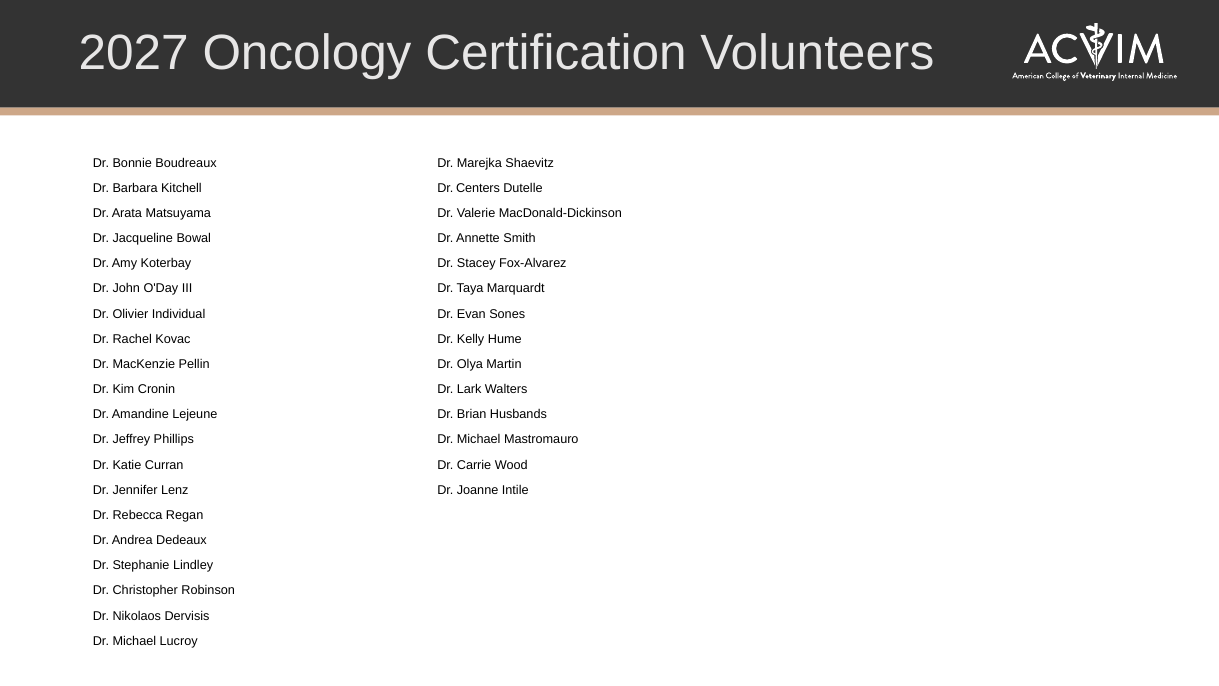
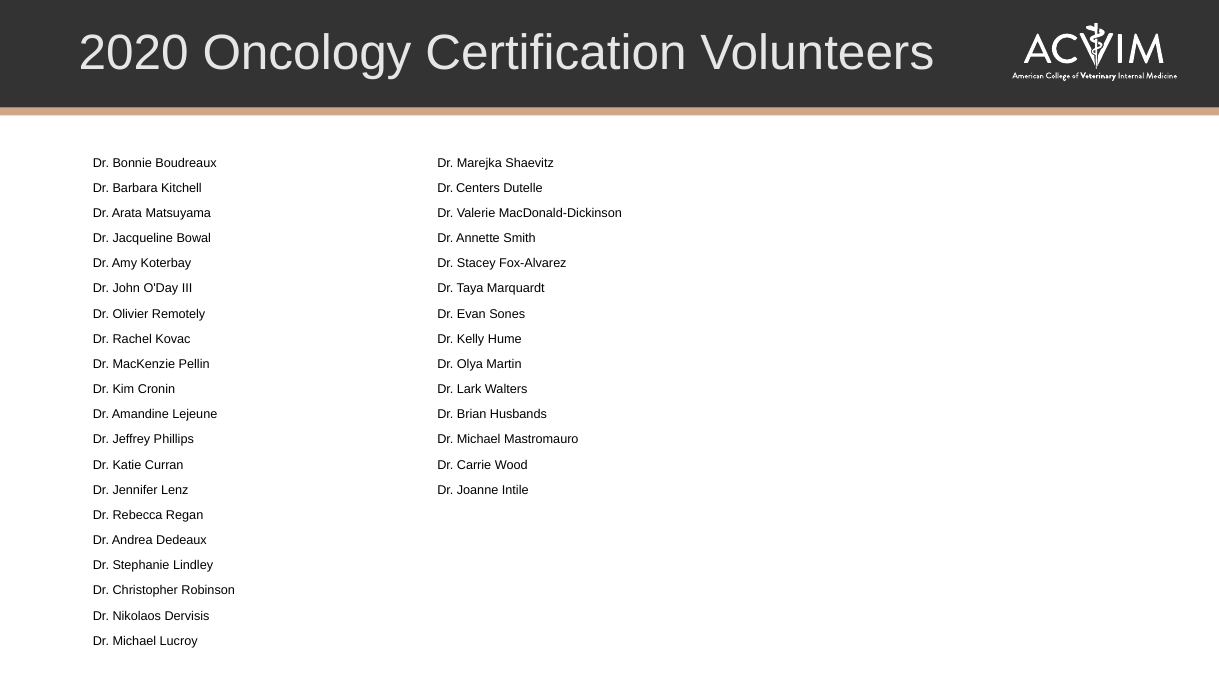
2027: 2027 -> 2020
Individual: Individual -> Remotely
